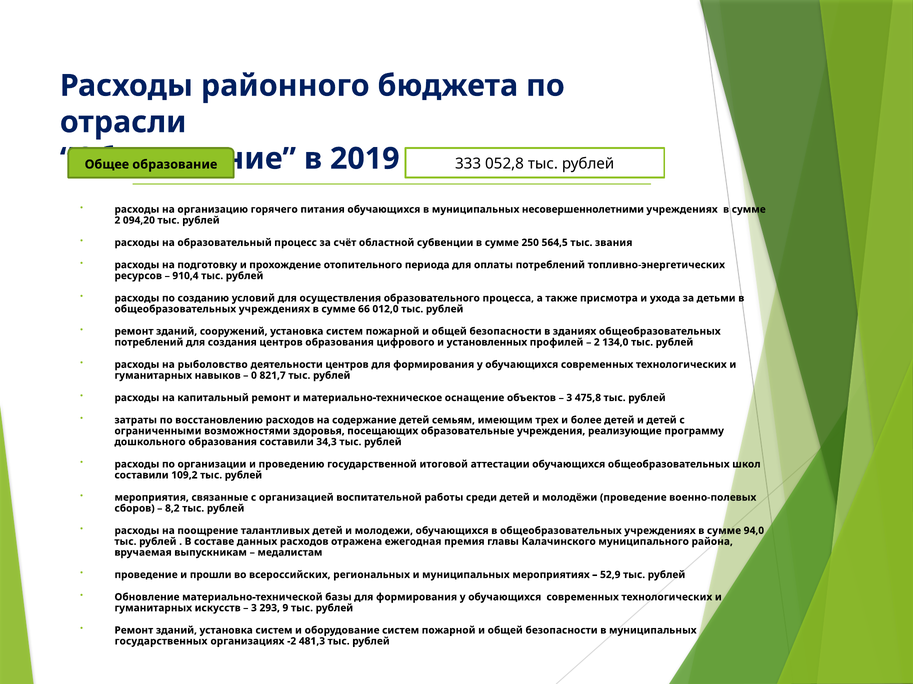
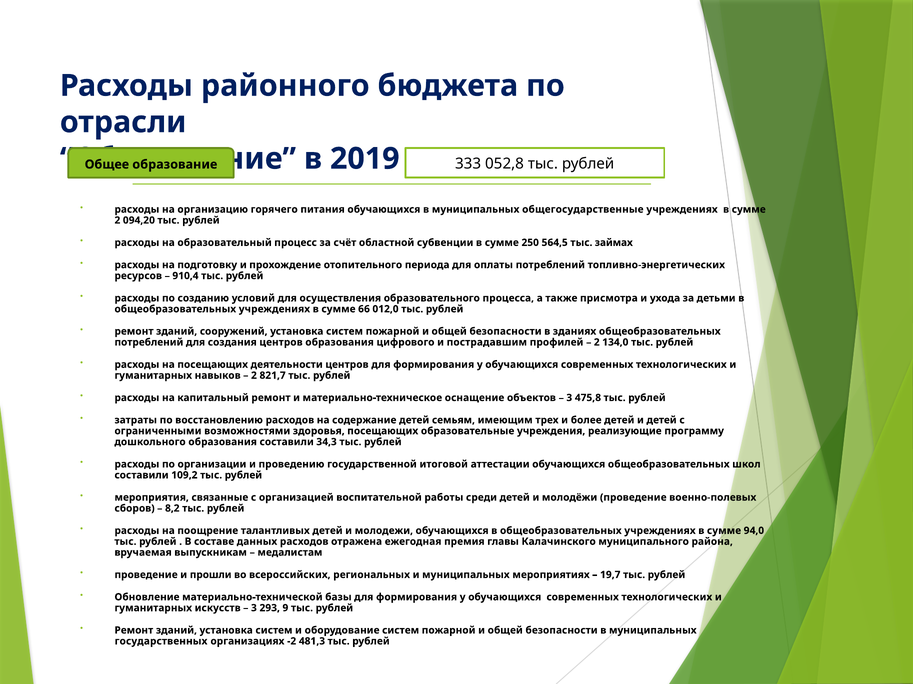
несовершеннолетними: несовершеннолетними -> общегосударственные
звания: звания -> займах
установленных: установленных -> пострадавшим
на рыболовство: рыболовство -> посещающих
0 at (254, 376): 0 -> 2
52,9: 52,9 -> 19,7
